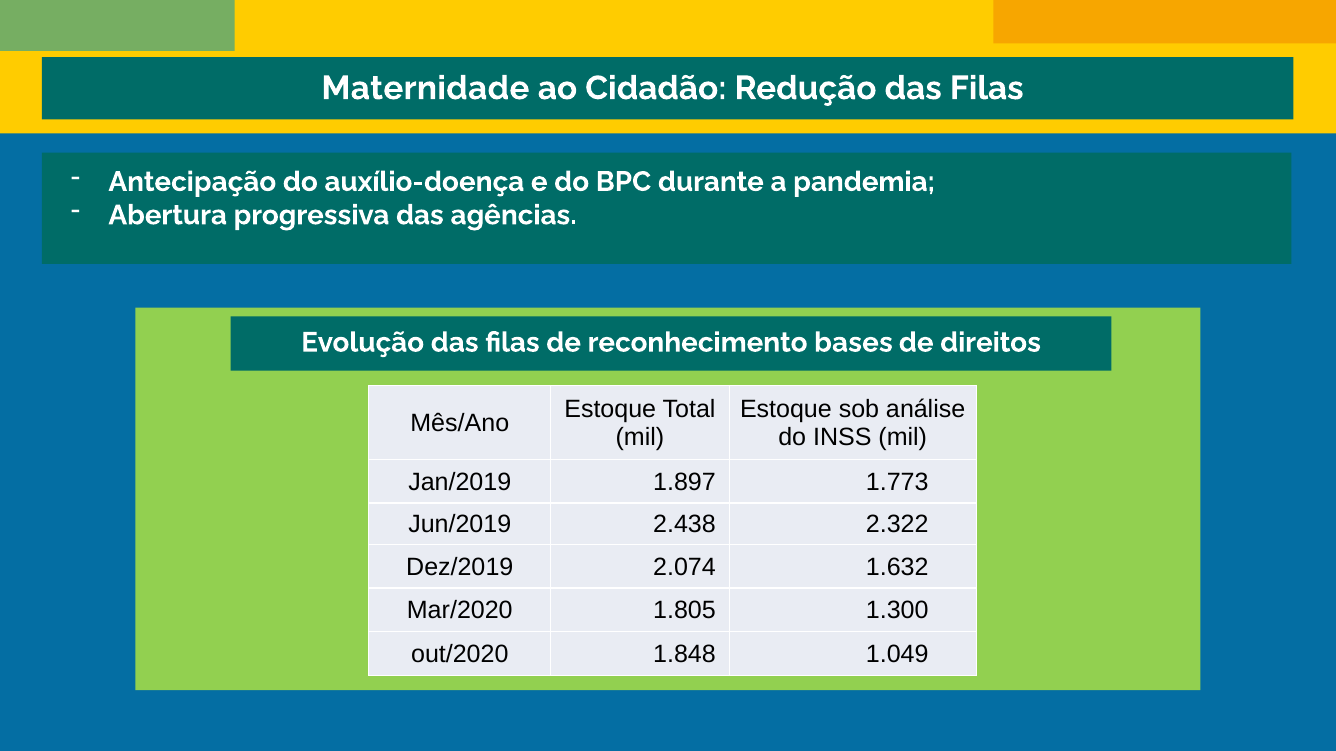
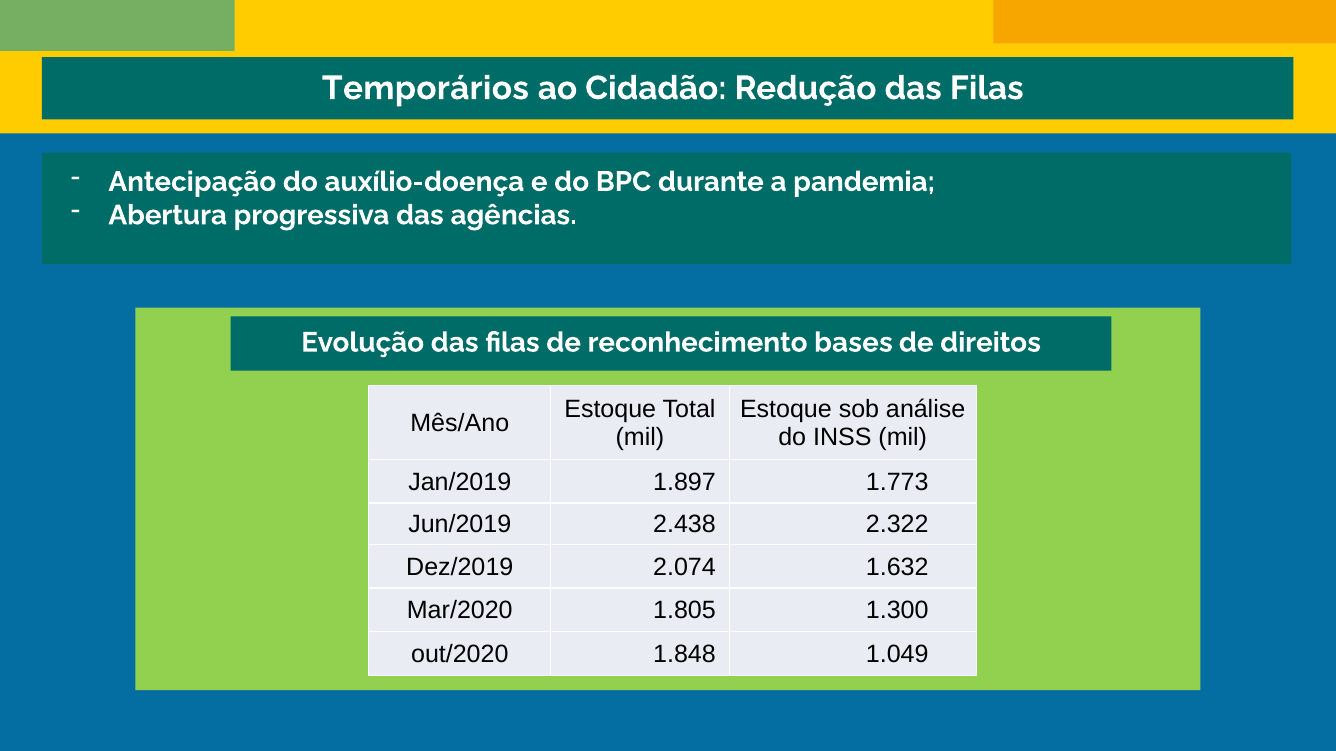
Maternidade: Maternidade -> Temporários
